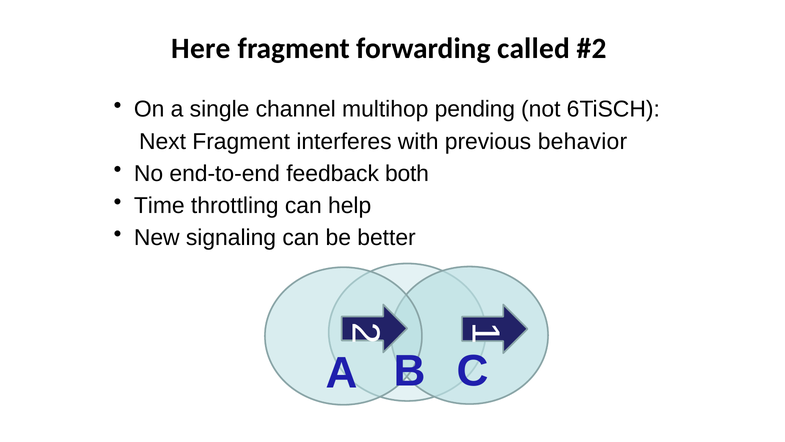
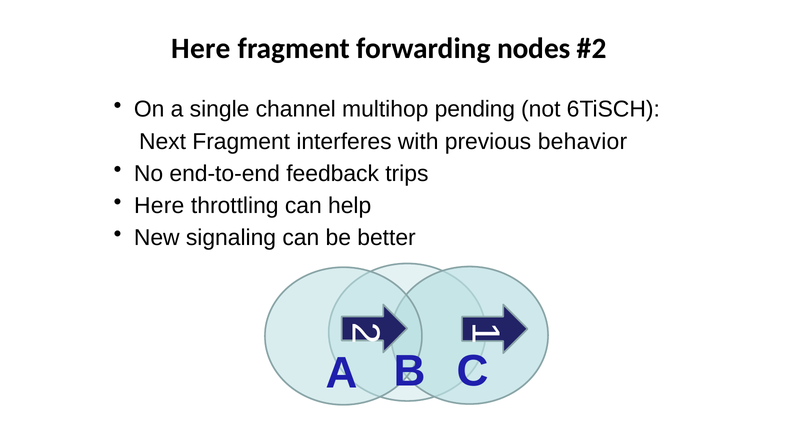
called: called -> nodes
both: both -> trips
Time at (159, 205): Time -> Here
